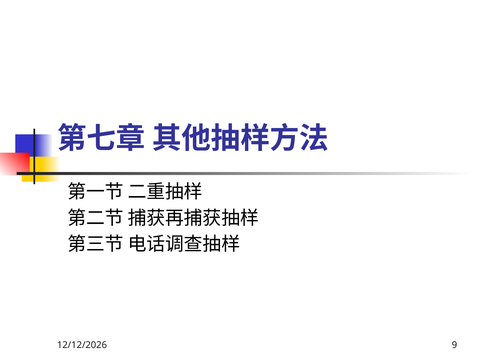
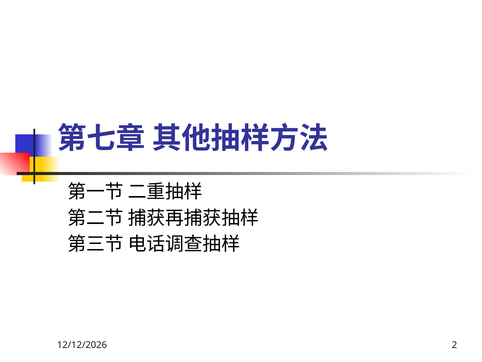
9: 9 -> 2
